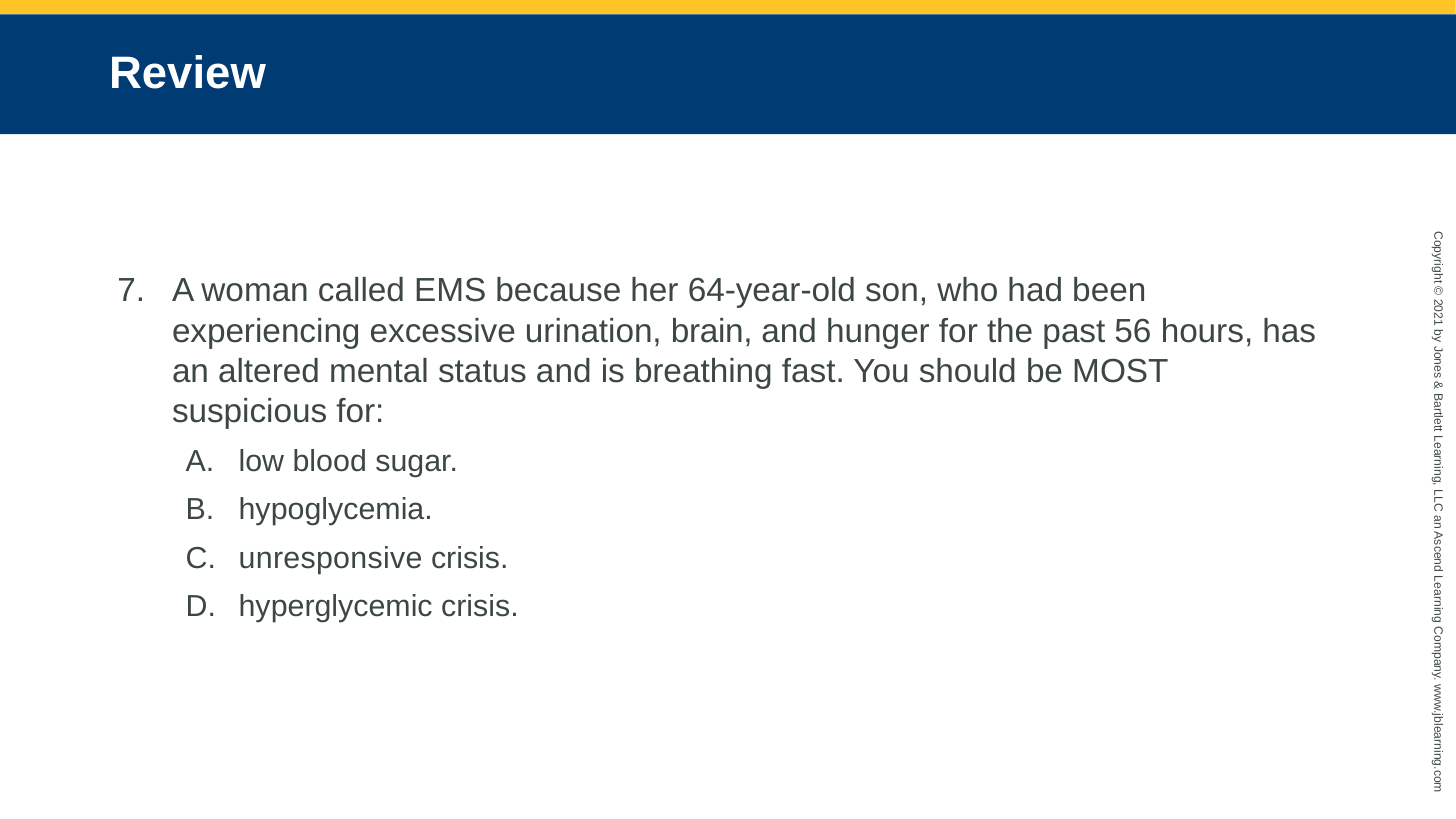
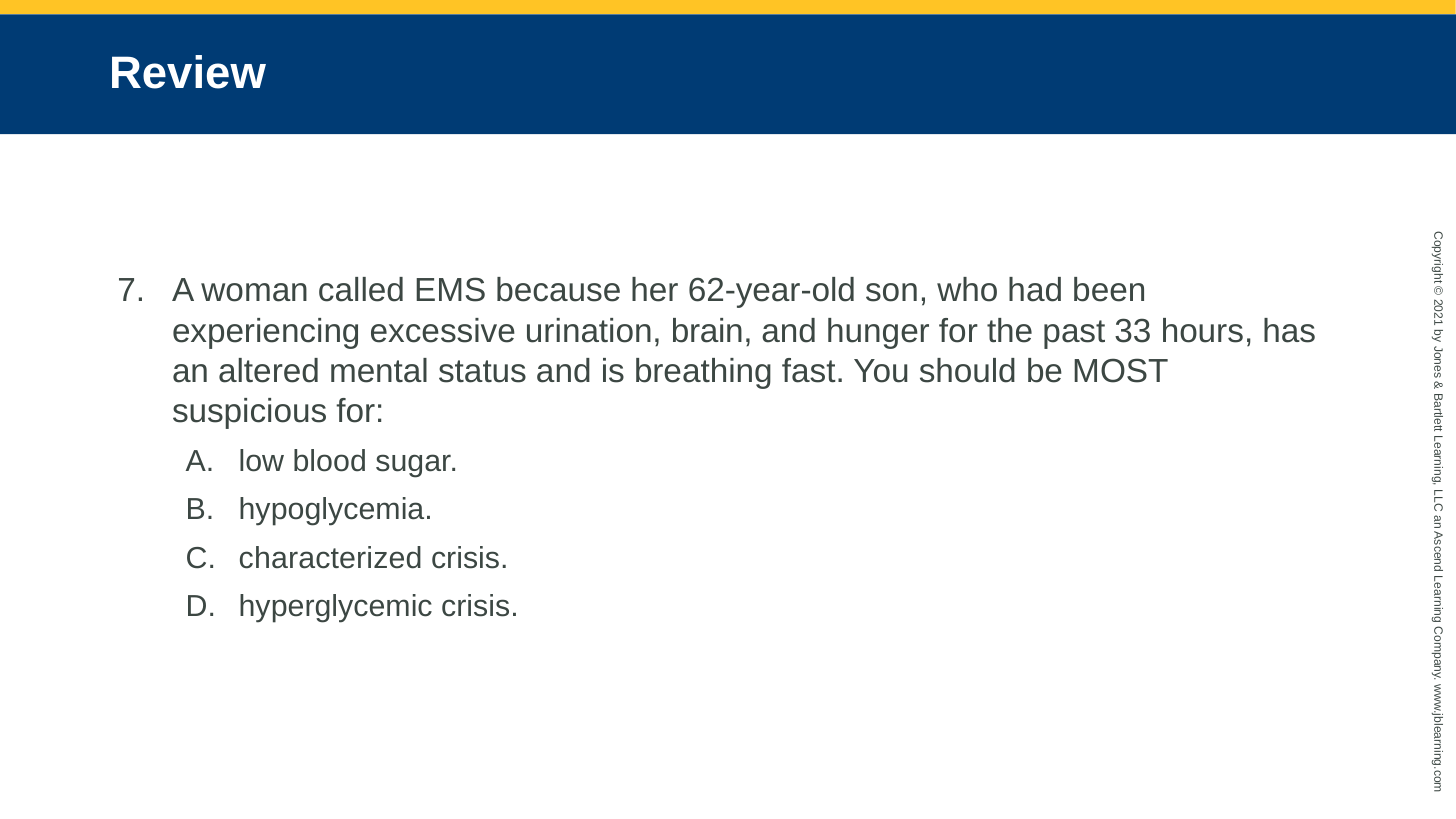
64-year-old: 64-year-old -> 62-year-old
56: 56 -> 33
unresponsive: unresponsive -> characterized
